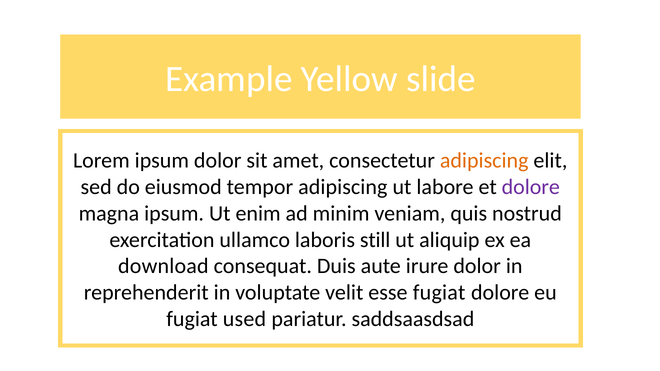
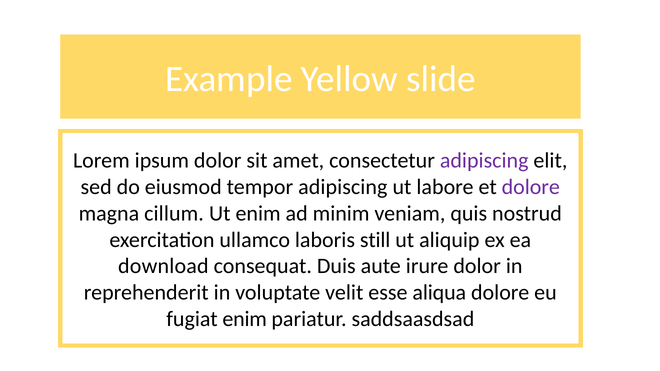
adipiscing at (484, 161) colour: orange -> purple
magna ipsum: ipsum -> cillum
esse fugiat: fugiat -> aliqua
fugiat used: used -> enim
